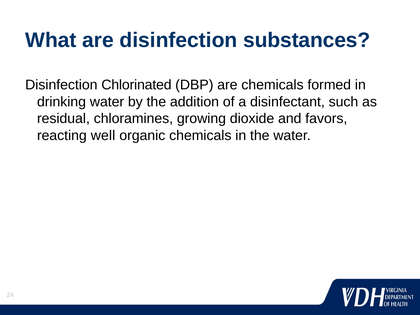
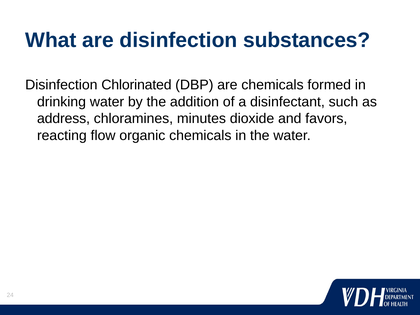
residual: residual -> address
growing: growing -> minutes
well: well -> flow
